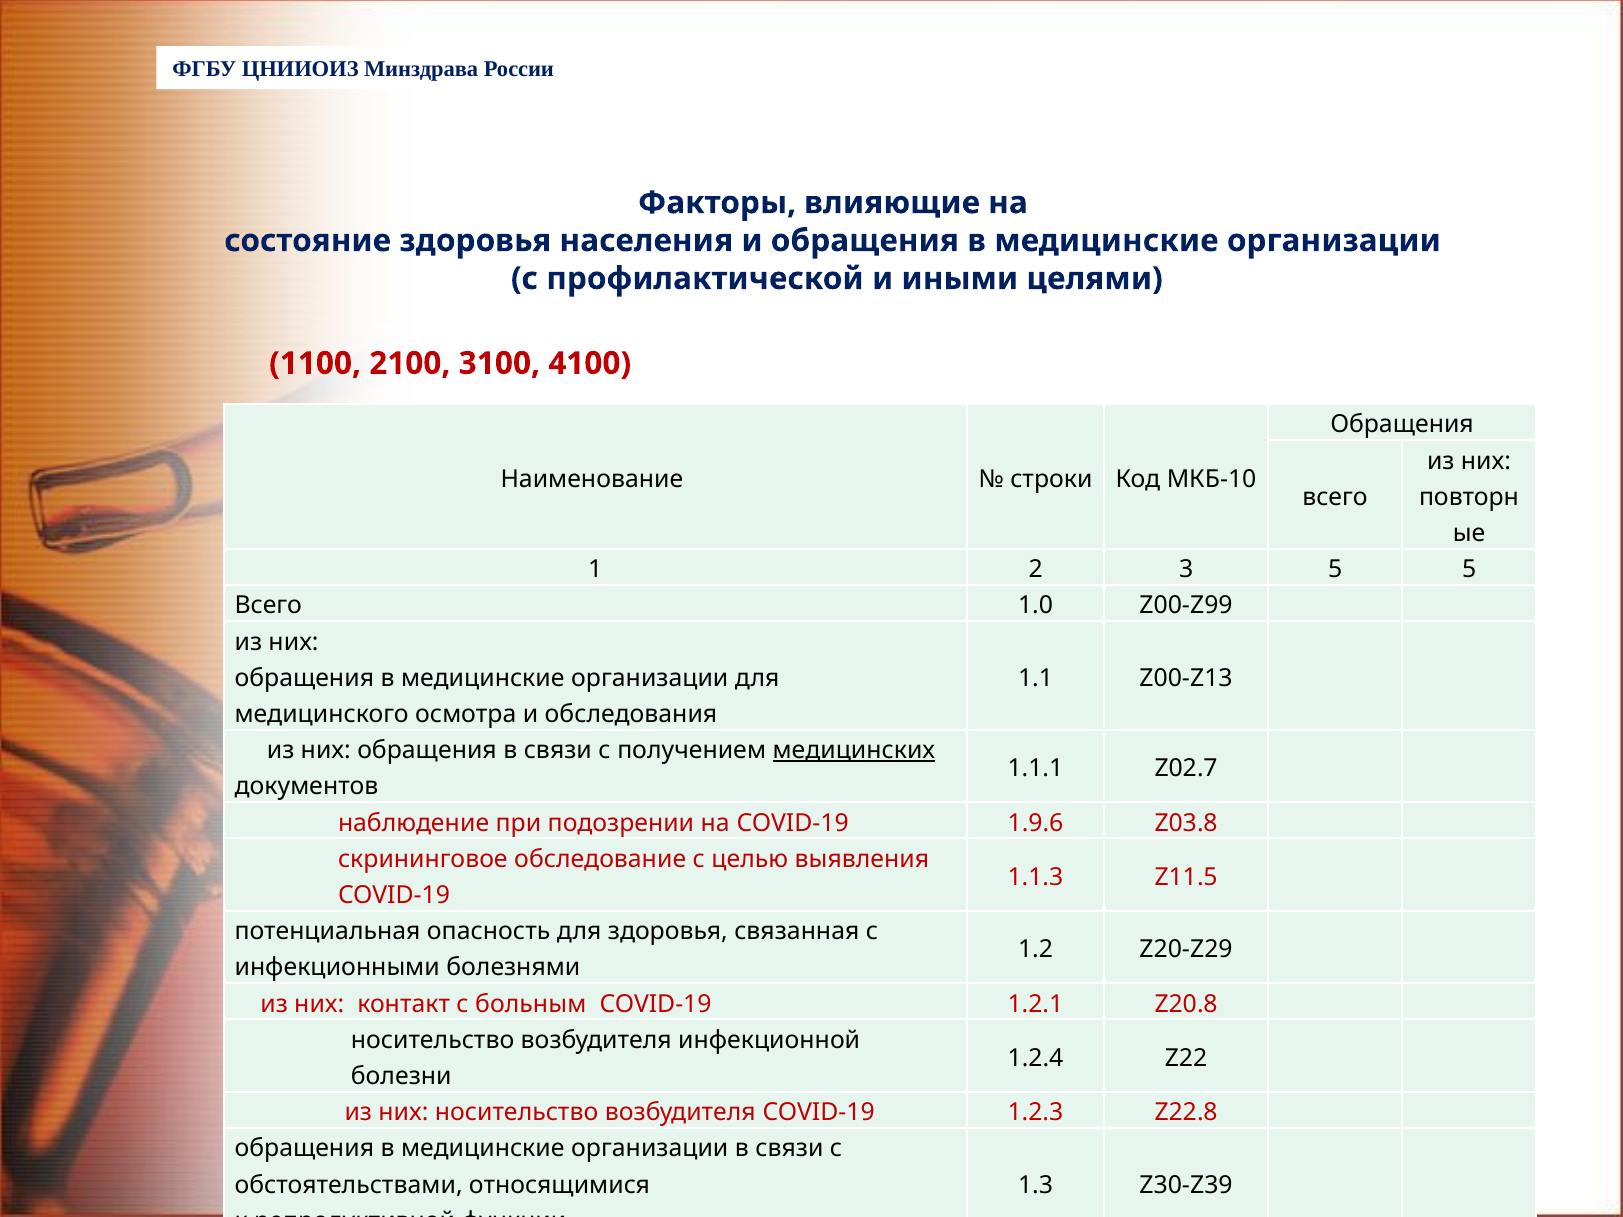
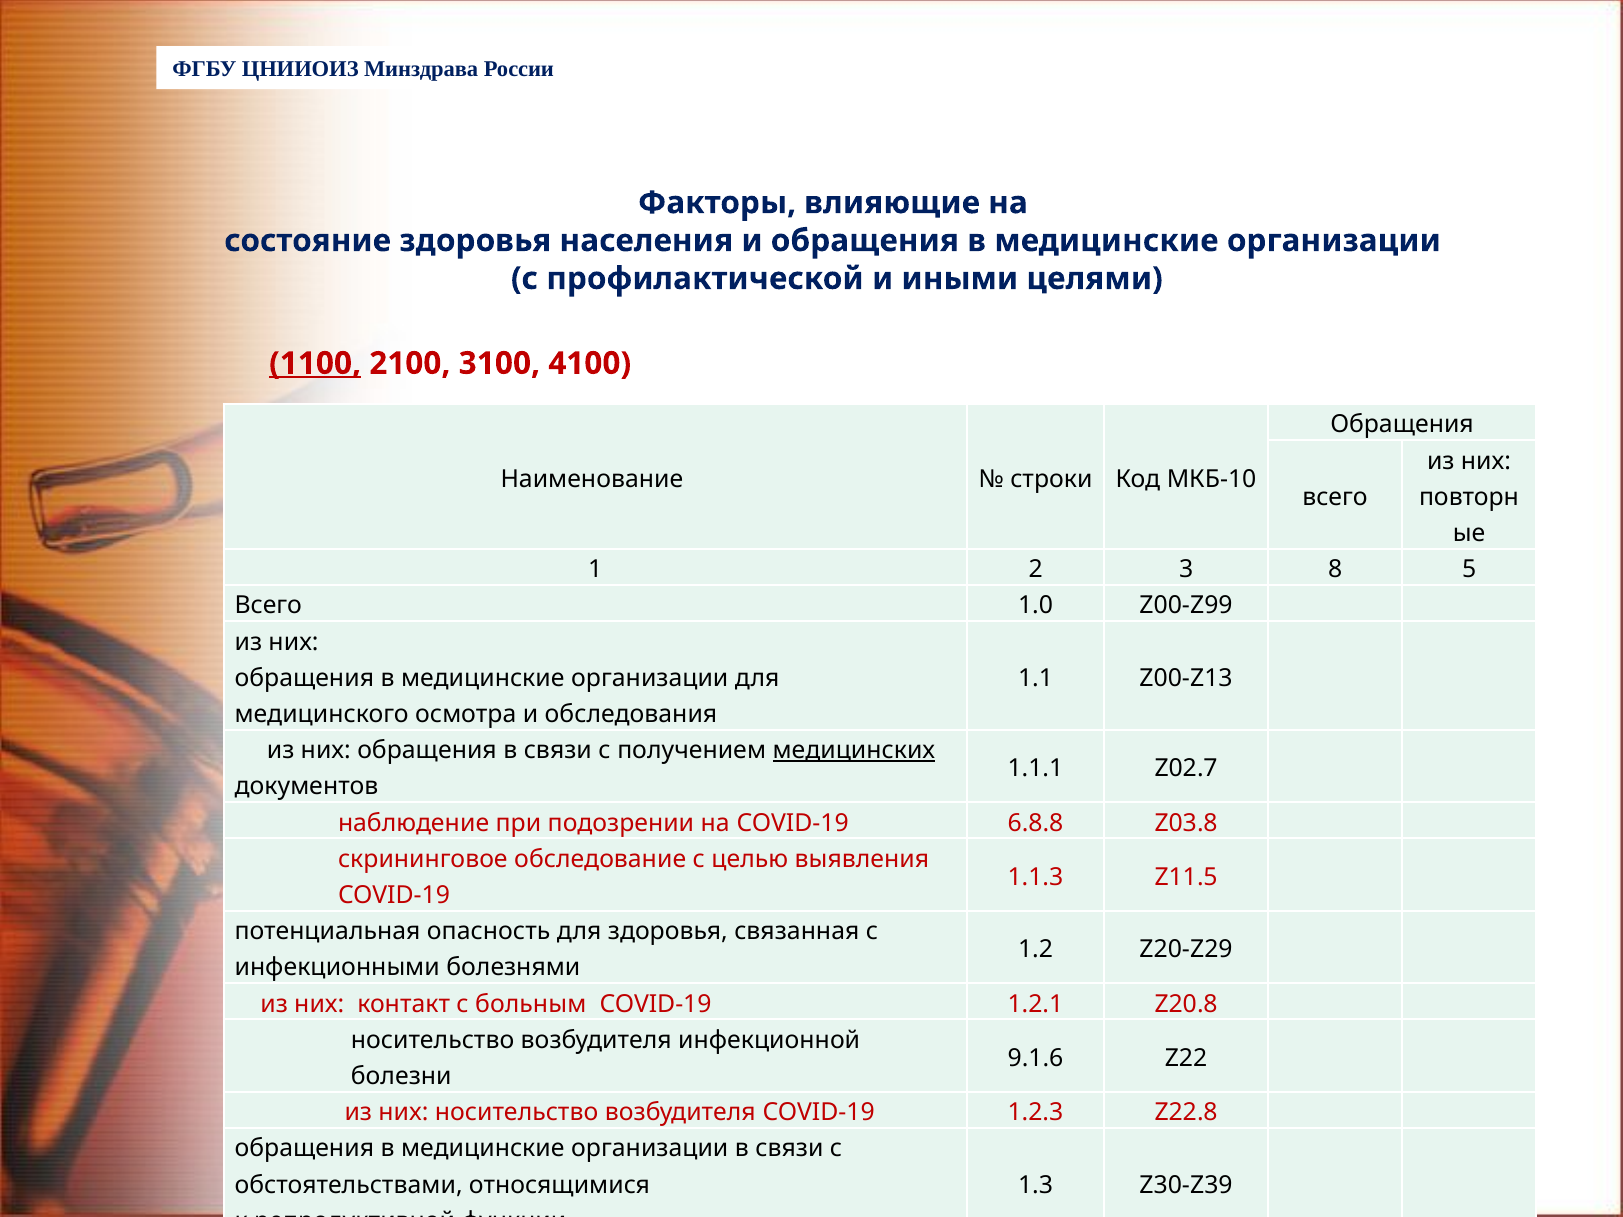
1100 underline: none -> present
3 5: 5 -> 8
1.9.6: 1.9.6 -> 6.8.8
1.2.4: 1.2.4 -> 9.1.6
